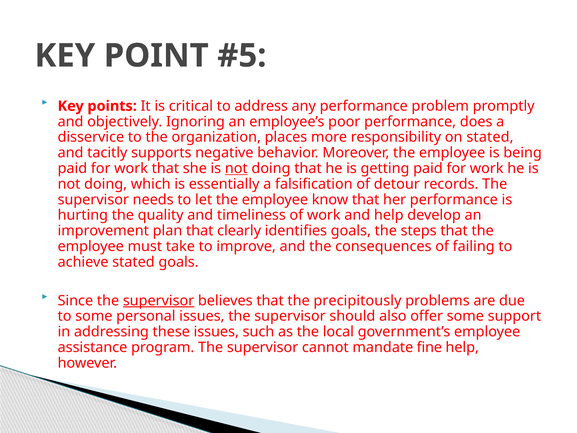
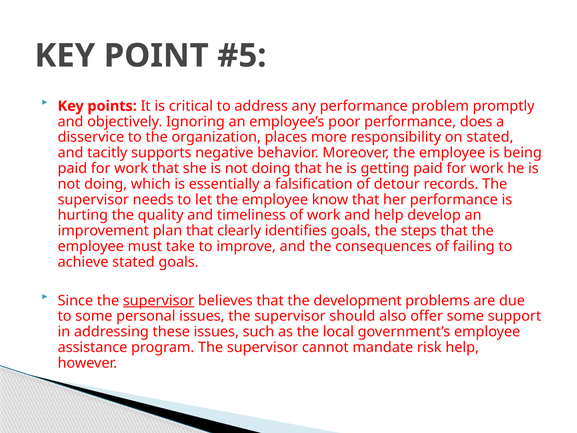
not at (236, 168) underline: present -> none
precipitously: precipitously -> development
fine: fine -> risk
